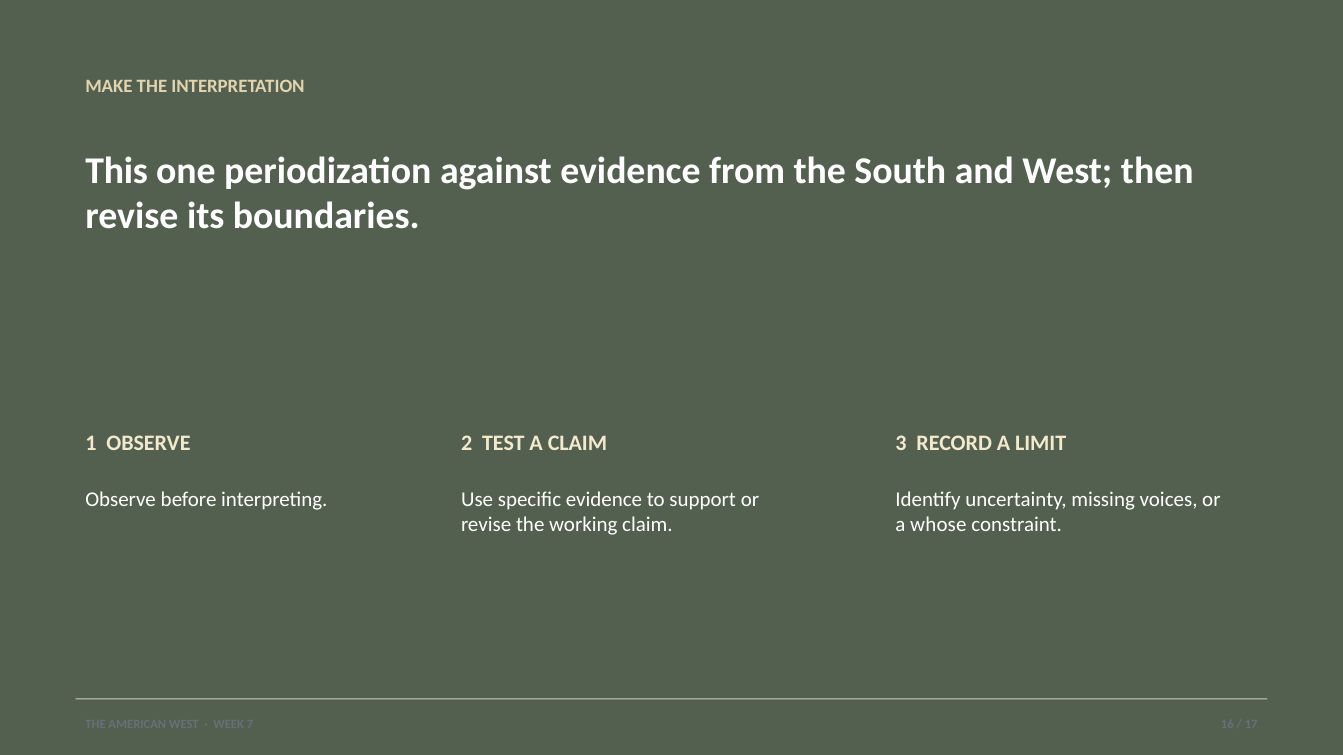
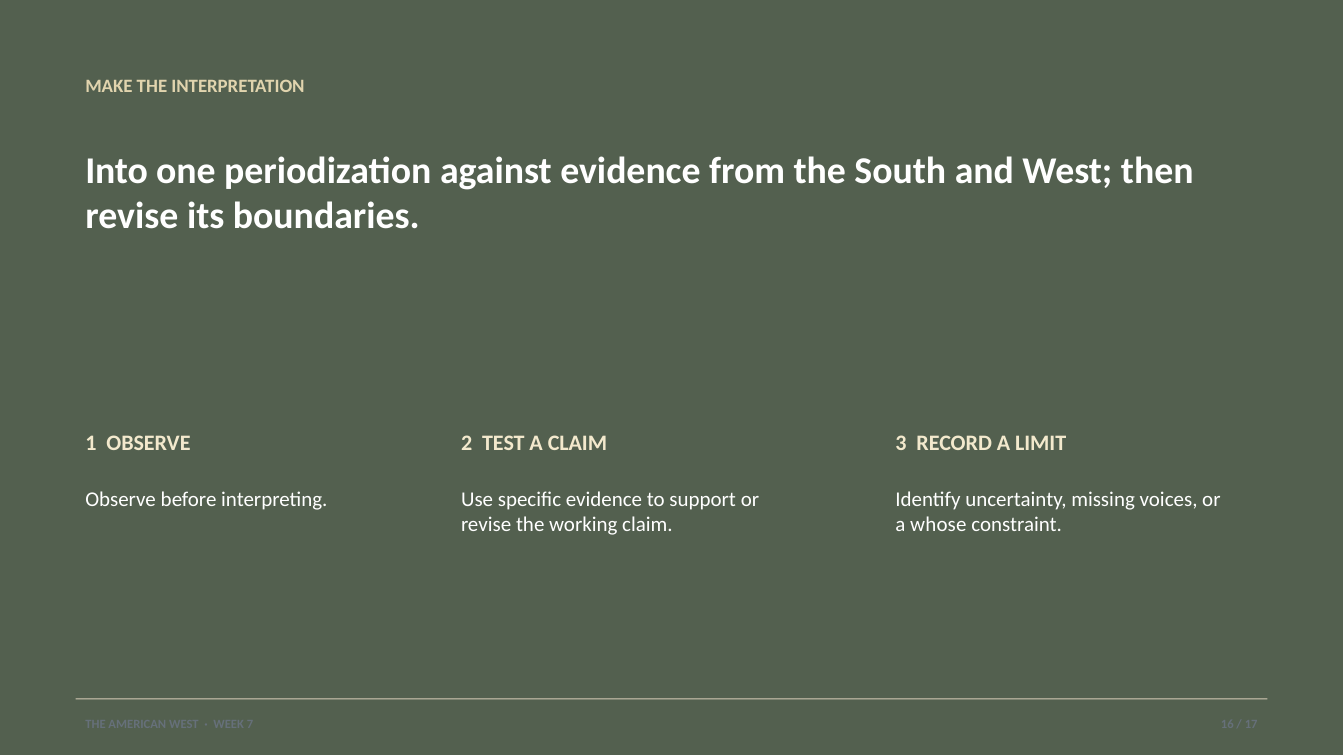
This: This -> Into
